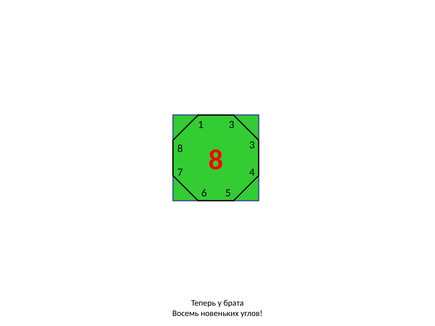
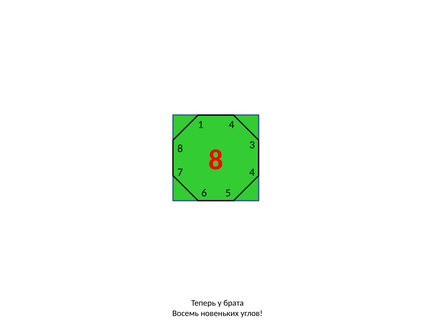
1 3: 3 -> 4
